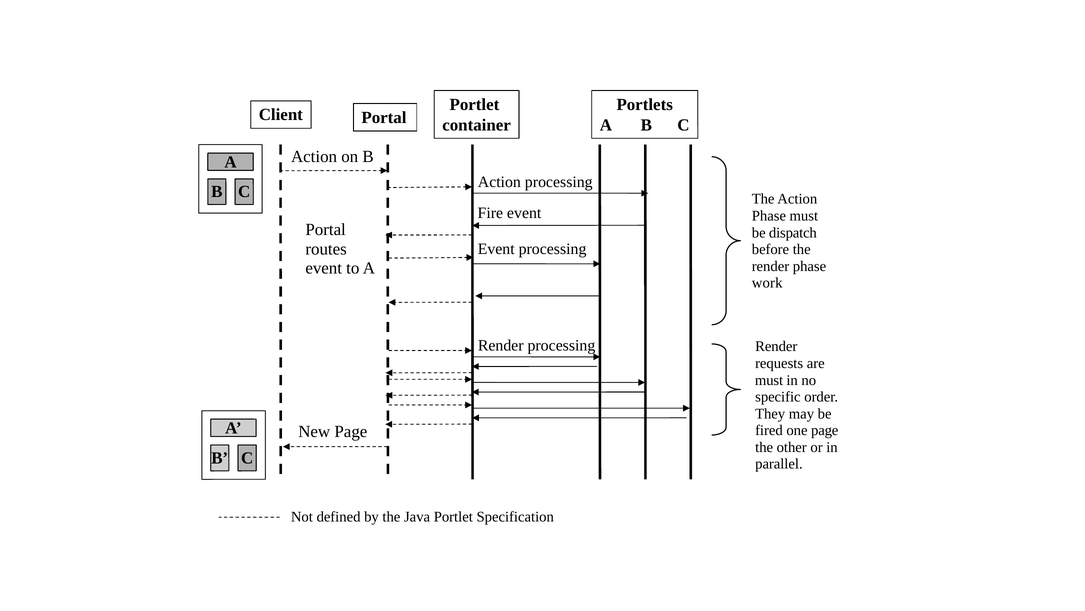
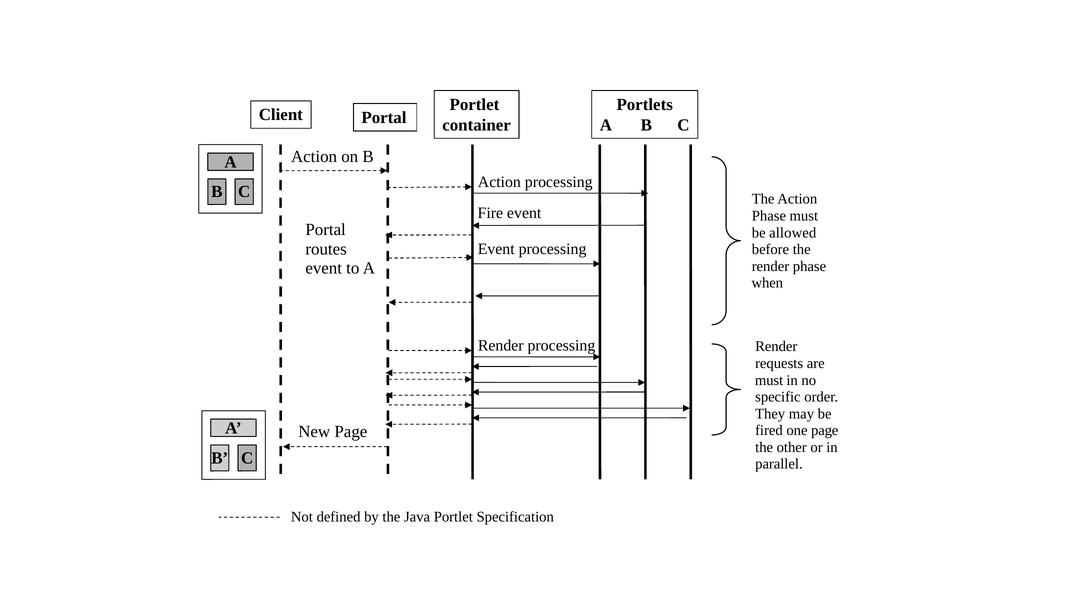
dispatch: dispatch -> allowed
work: work -> when
